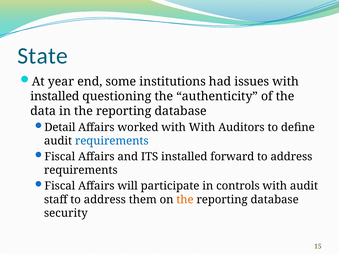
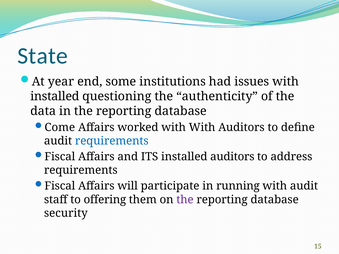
Detail: Detail -> Come
installed forward: forward -> auditors
controls: controls -> running
staff to address: address -> offering
the at (185, 200) colour: orange -> purple
